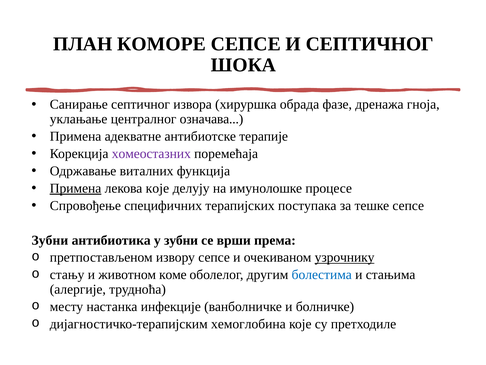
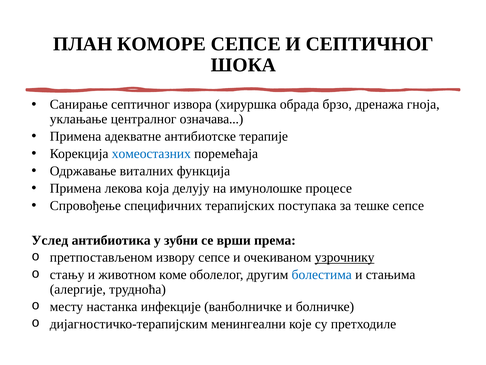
фазе: фазе -> брзо
хомеостазних colour: purple -> blue
Примена at (76, 188) underline: present -> none
лекова које: које -> која
Зубни at (50, 240): Зубни -> Услед
хемоглобина: хемоглобина -> менингеални
